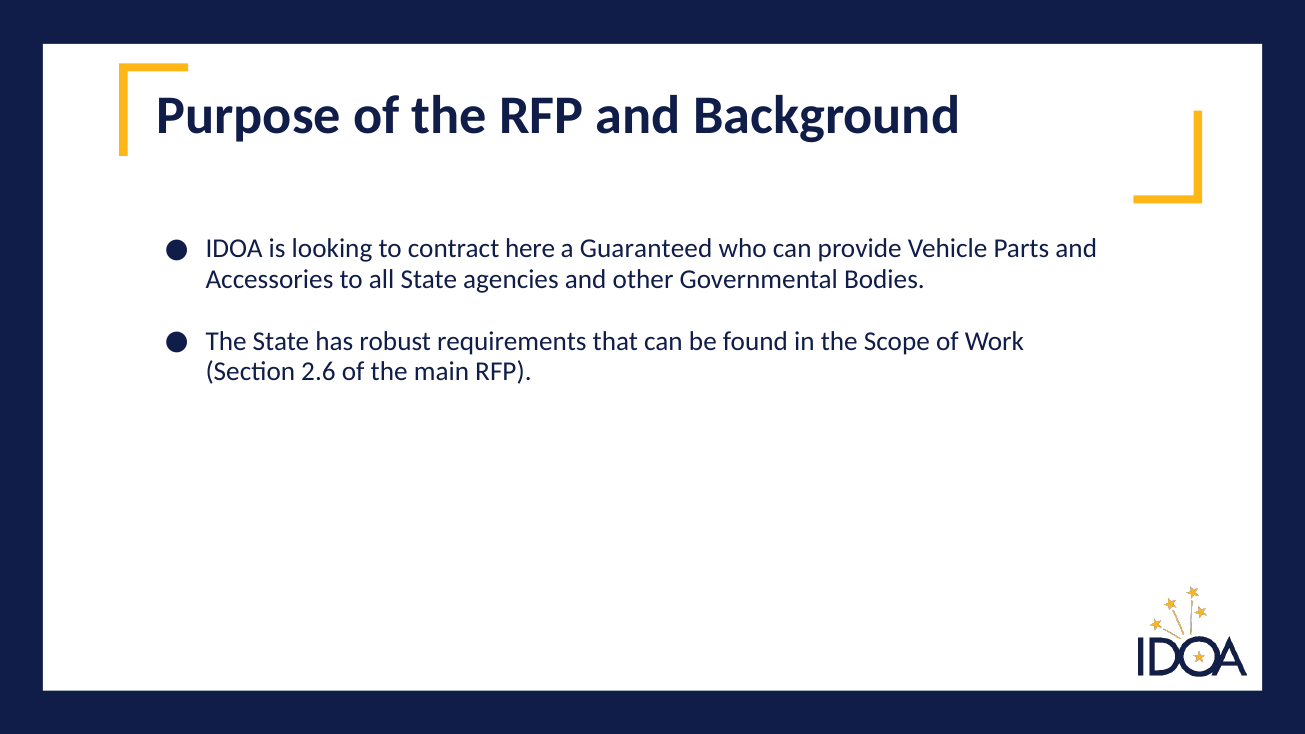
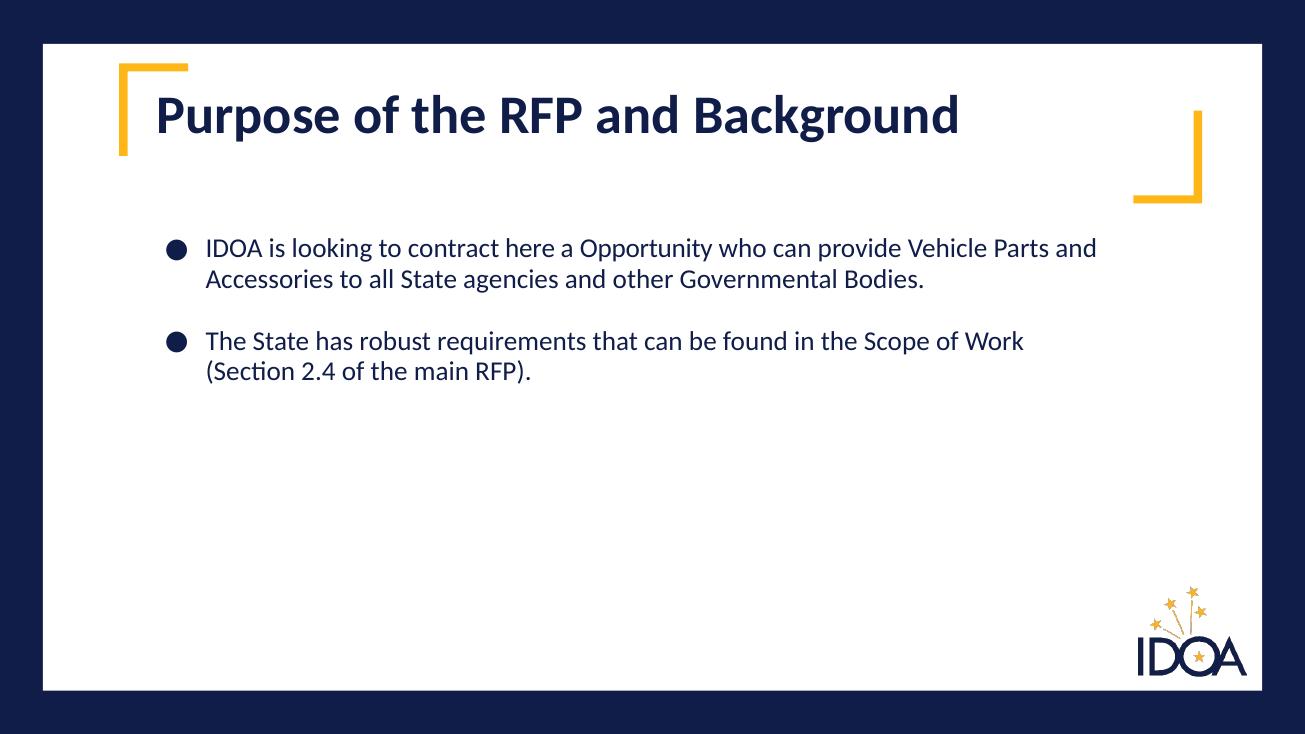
Guaranteed: Guaranteed -> Opportunity
2.6: 2.6 -> 2.4
